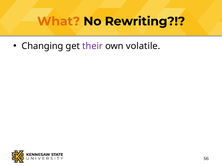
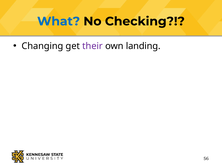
What colour: orange -> blue
Rewriting: Rewriting -> Checking
volatile: volatile -> landing
